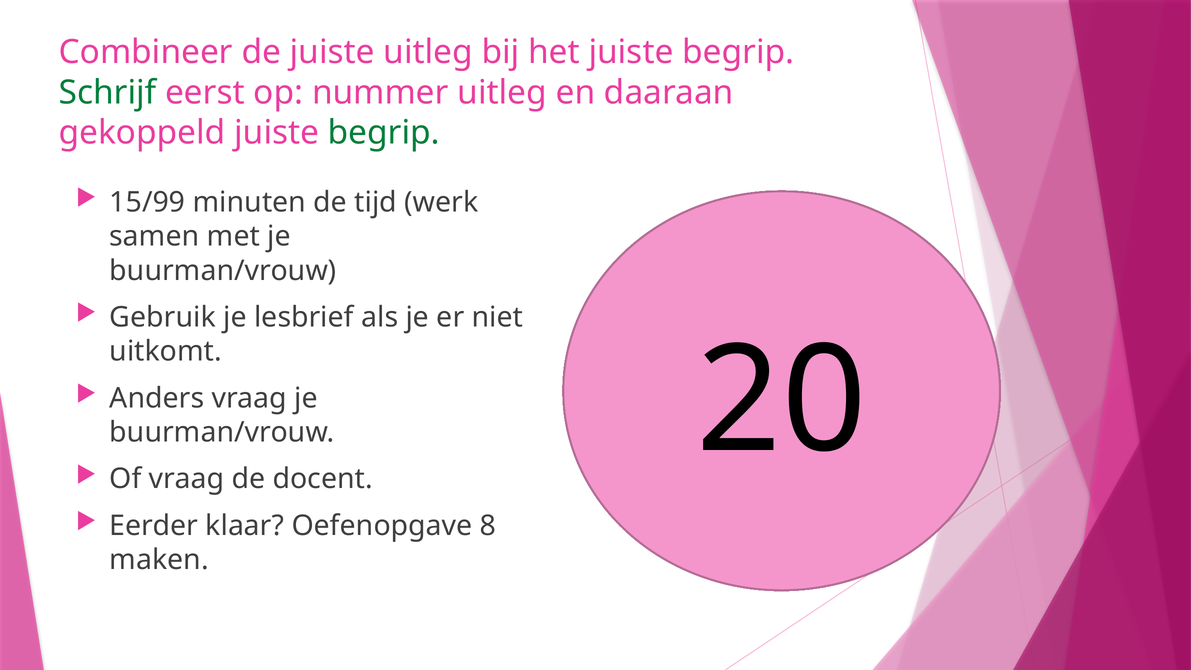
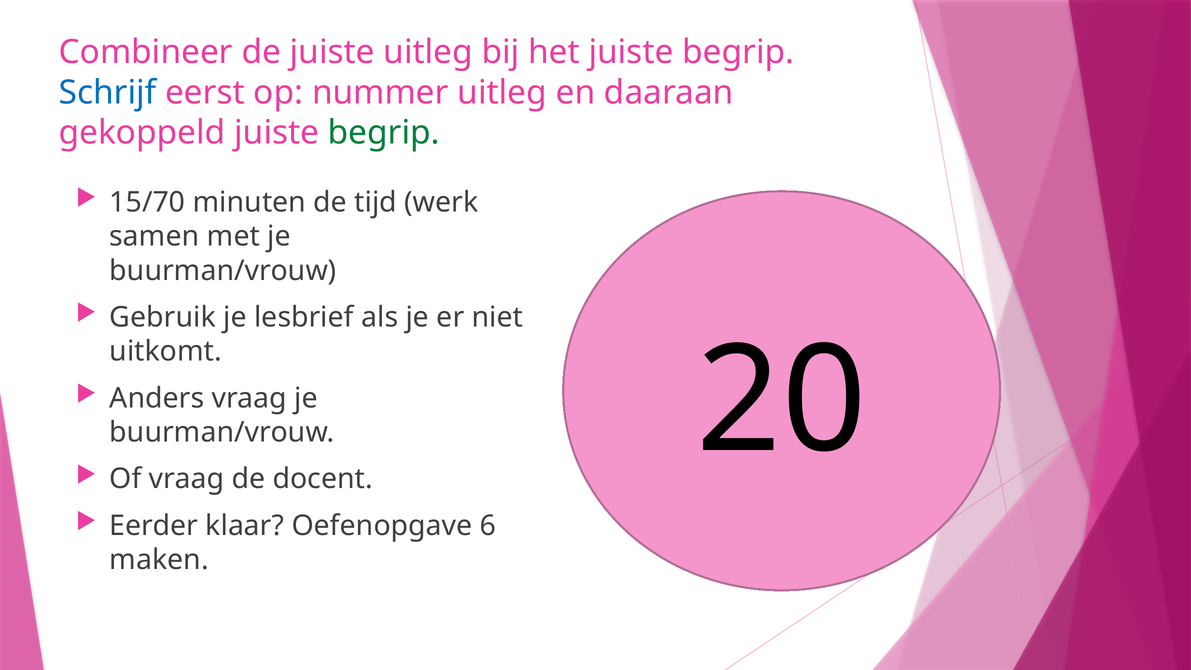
Schrijf colour: green -> blue
15/99: 15/99 -> 15/70
8: 8 -> 6
